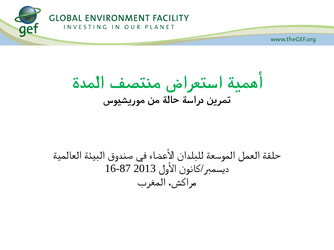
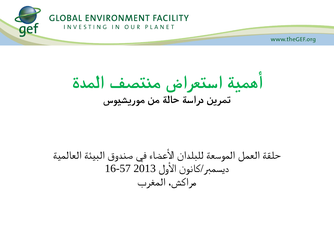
16-87: 16-87 -> 16-57
